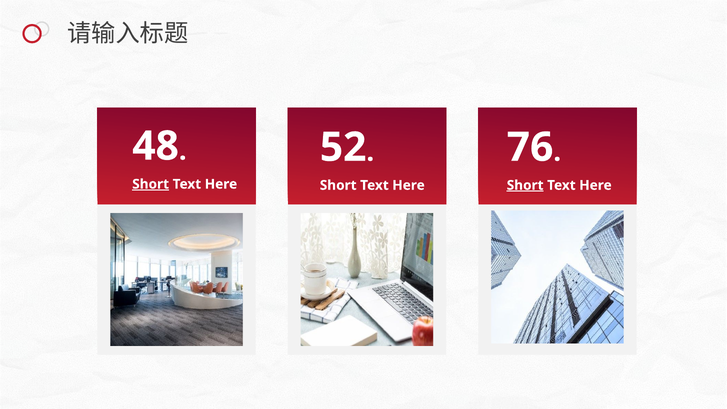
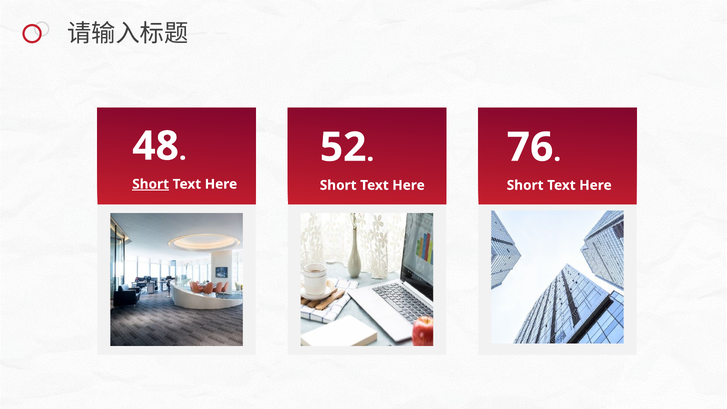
Short at (525, 185) underline: present -> none
